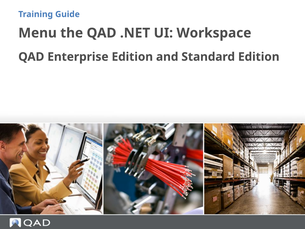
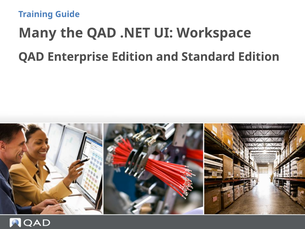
Menu: Menu -> Many
